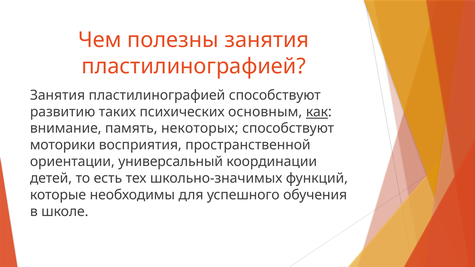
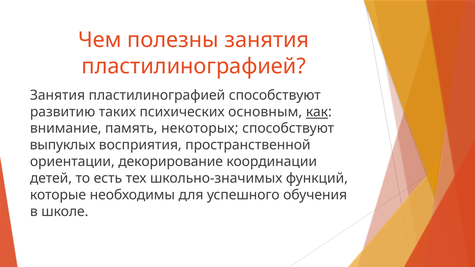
моторики: моторики -> выпуклых
универсальный: универсальный -> декорирование
